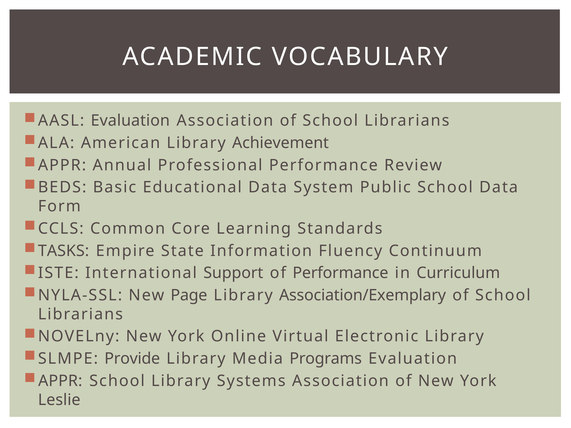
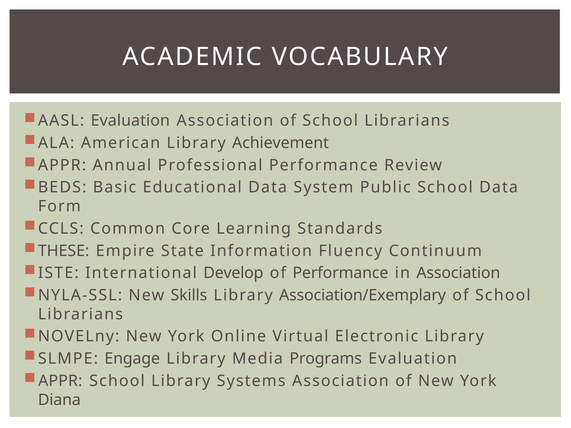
TASKS: TASKS -> THESE
Support: Support -> Develop
in Curriculum: Curriculum -> Association
Page: Page -> Skills
Provide: Provide -> Engage
Leslie: Leslie -> Diana
